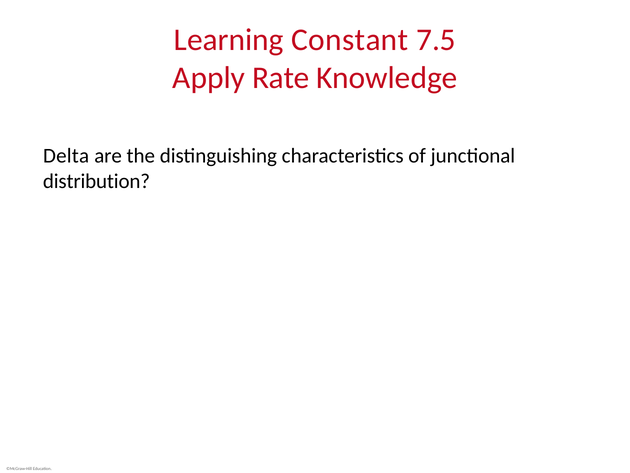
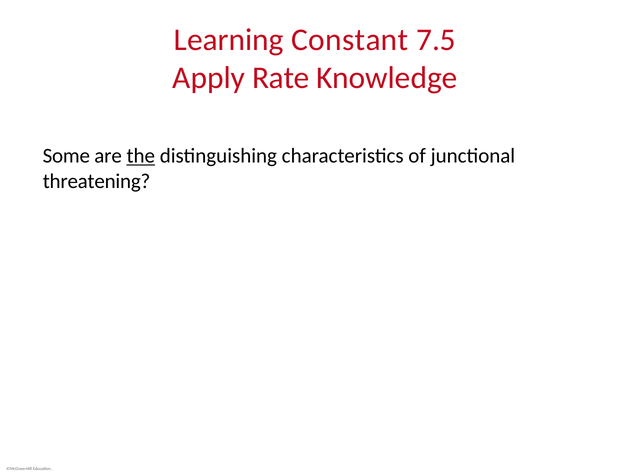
Delta: Delta -> Some
the underline: none -> present
distribution: distribution -> threatening
